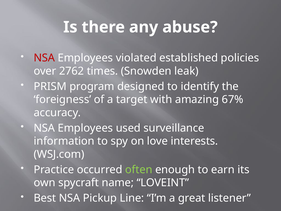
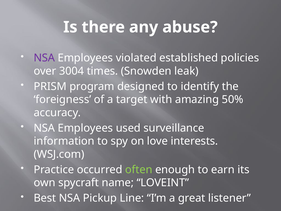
NSA at (44, 58) colour: red -> purple
2762: 2762 -> 3004
67%: 67% -> 50%
